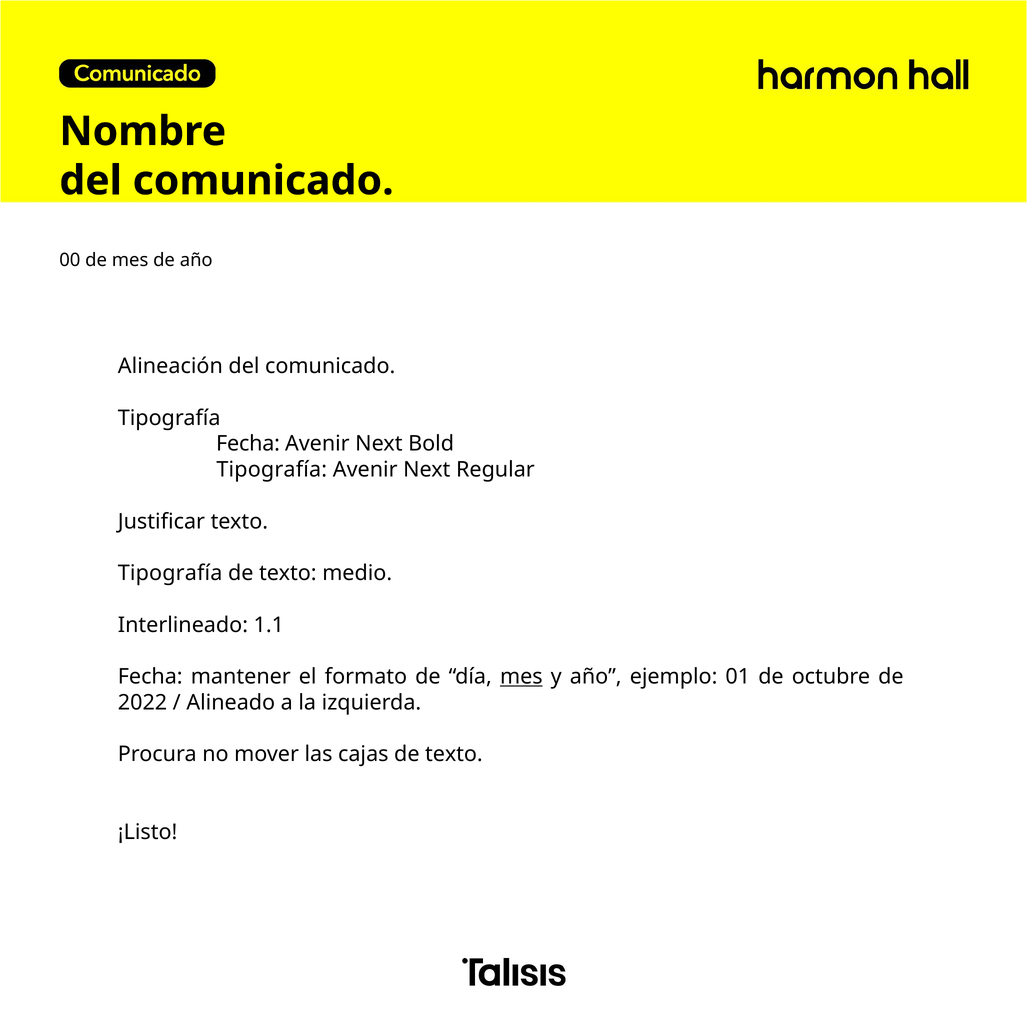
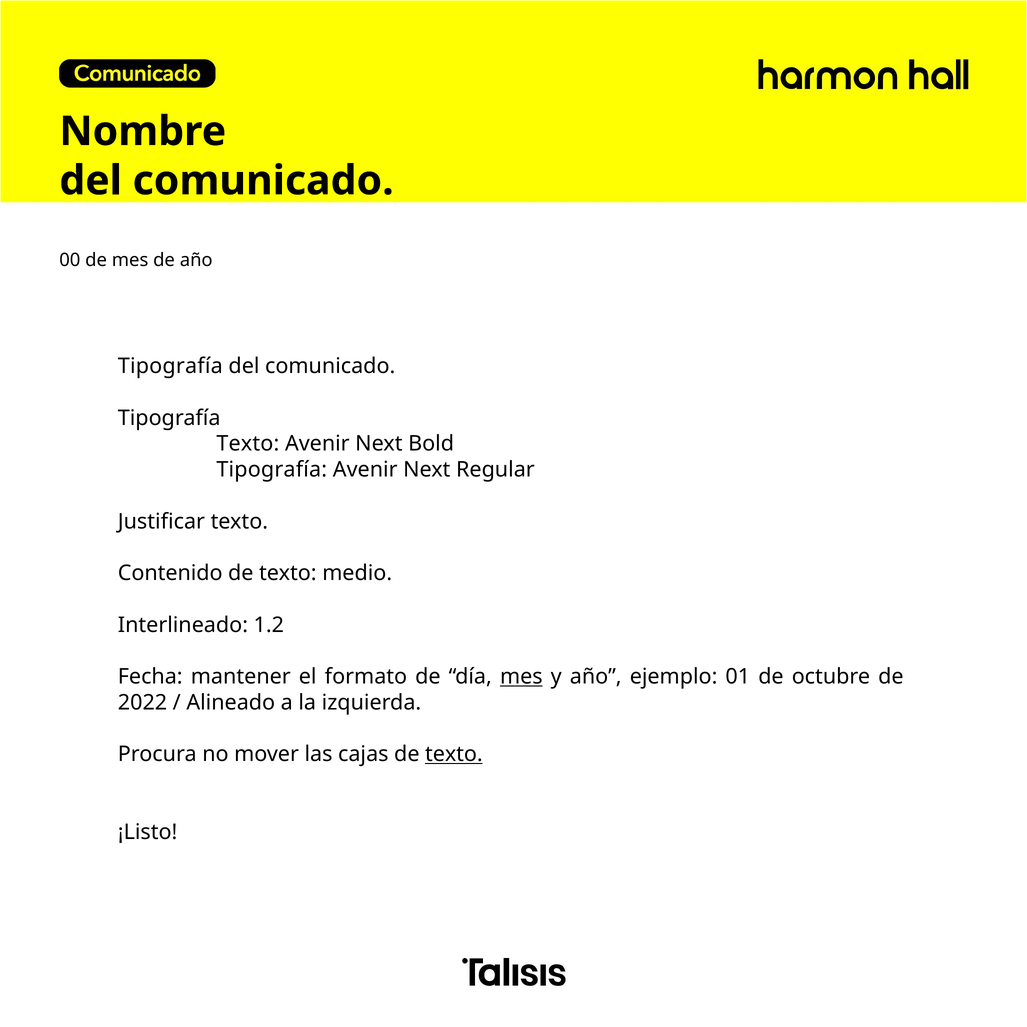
Alineación at (170, 366): Alineación -> Tipografía
Fecha at (248, 444): Fecha -> Texto
Tipografía at (170, 573): Tipografía -> Contenido
1.1: 1.1 -> 1.2
texto at (454, 754) underline: none -> present
